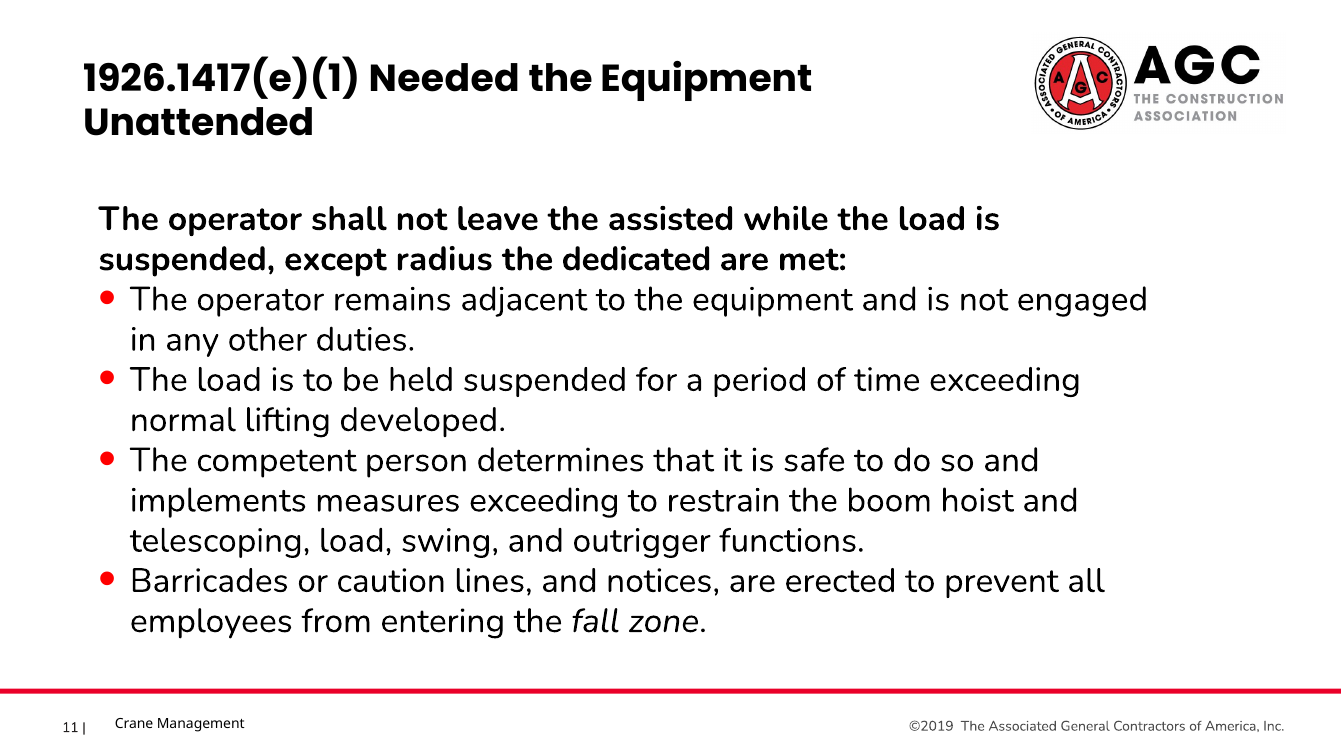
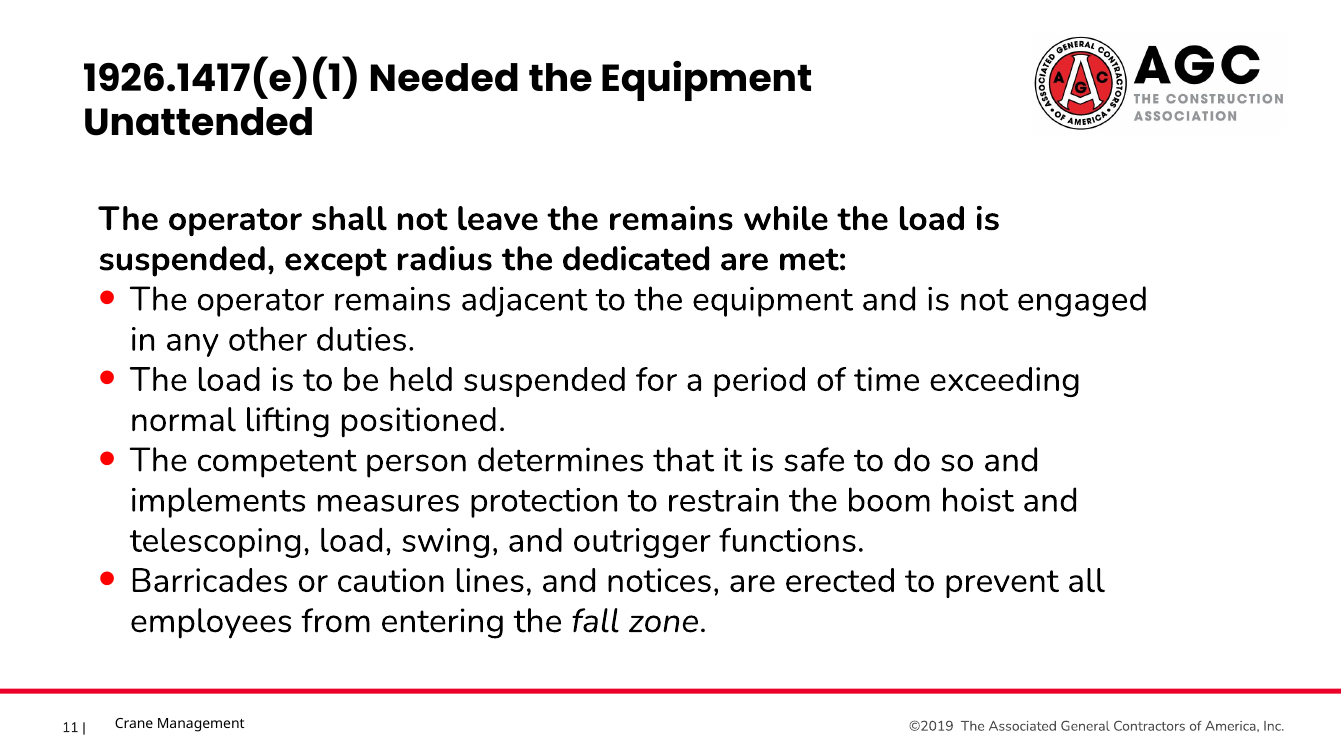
the assisted: assisted -> remains
developed: developed -> positioned
measures exceeding: exceeding -> protection
